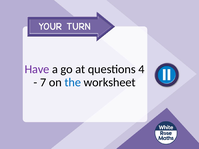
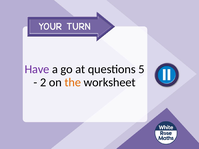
4: 4 -> 5
7: 7 -> 2
the colour: blue -> orange
